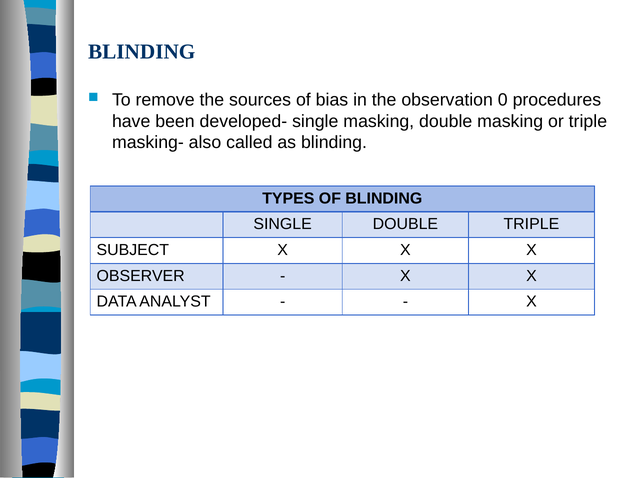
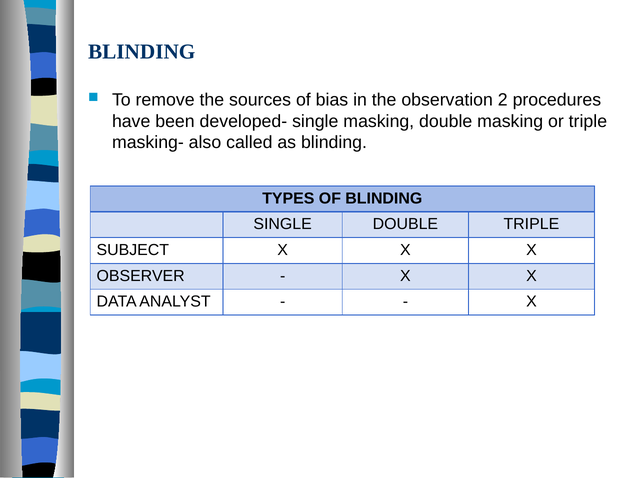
0: 0 -> 2
